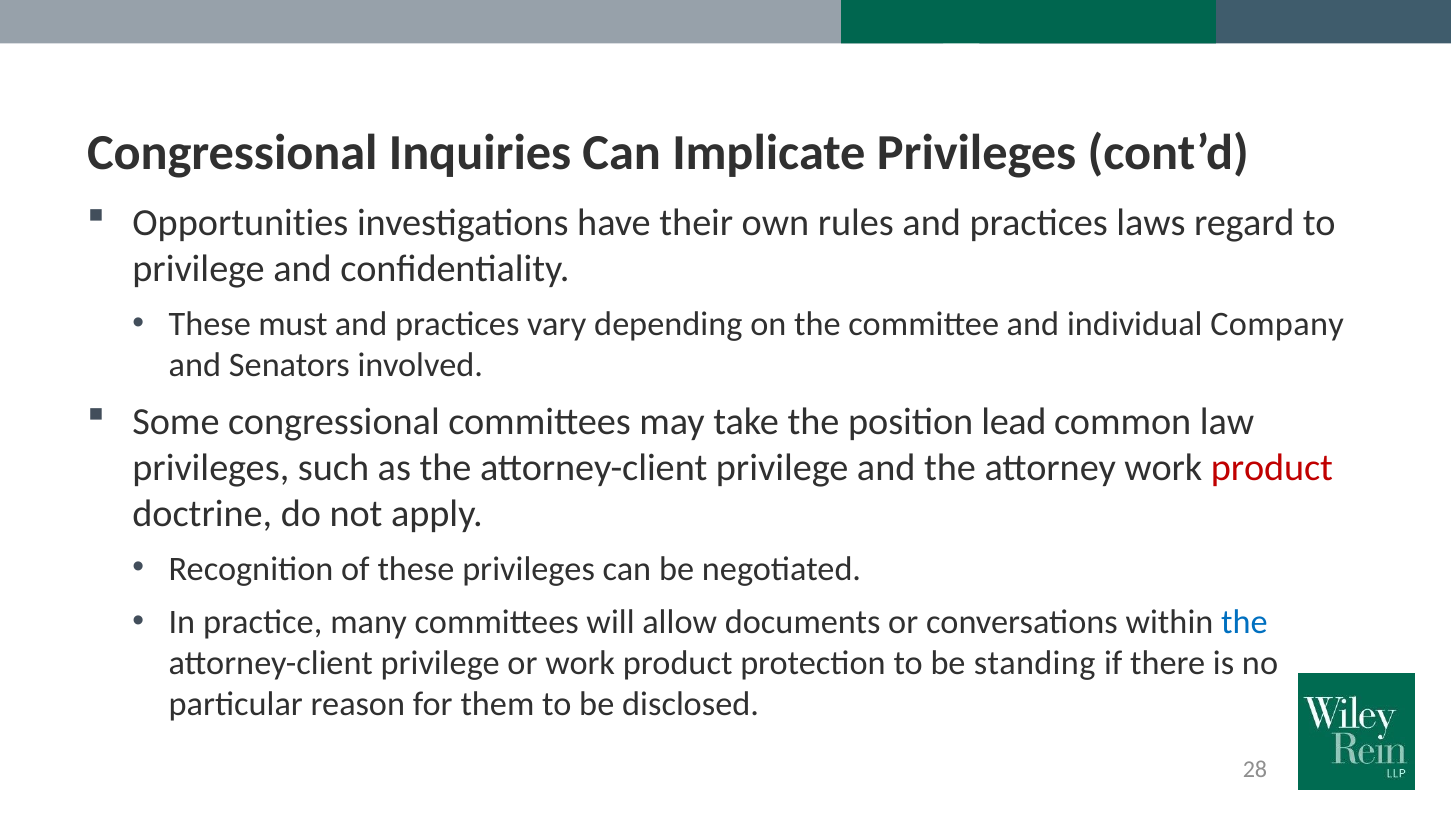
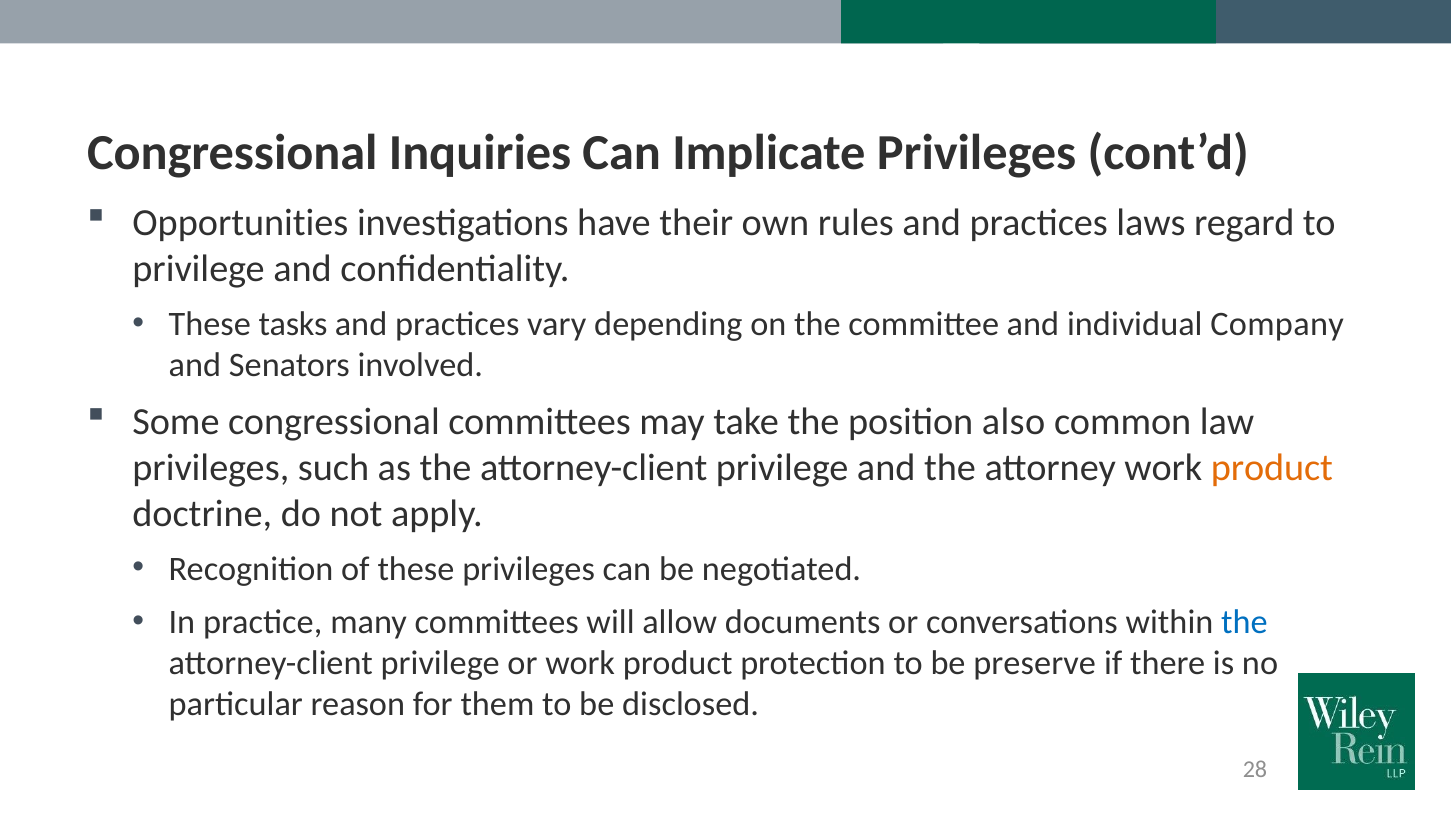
must: must -> tasks
lead: lead -> also
product at (1272, 468) colour: red -> orange
standing: standing -> preserve
